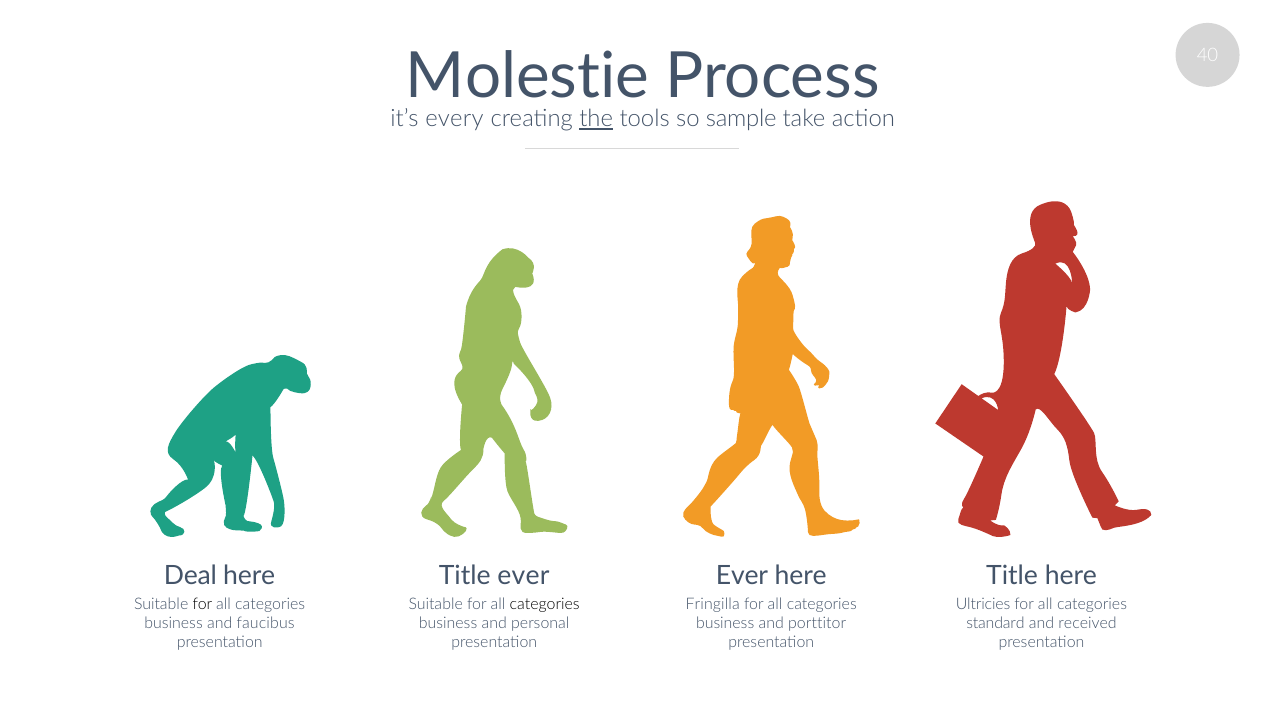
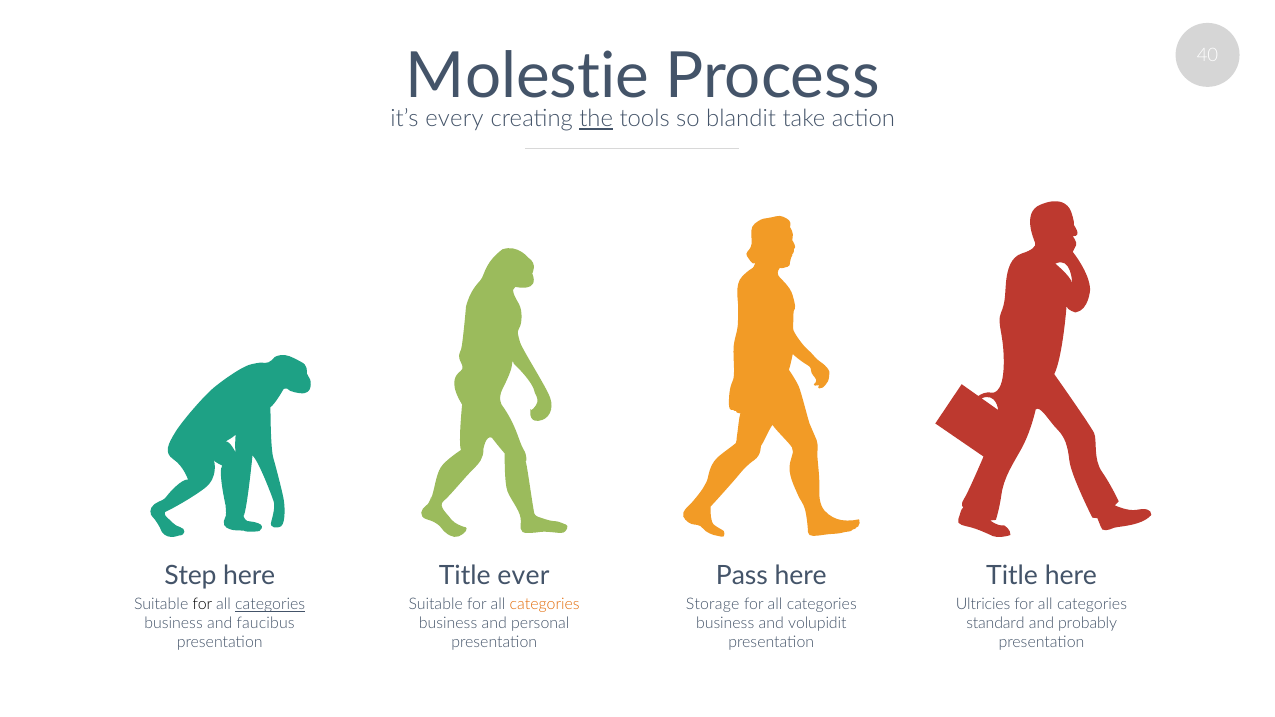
sample: sample -> blandit
Ever at (742, 576): Ever -> Pass
Deal: Deal -> Step
Fringilla: Fringilla -> Storage
categories at (270, 604) underline: none -> present
categories at (545, 604) colour: black -> orange
porttitor: porttitor -> volupidit
received: received -> probably
